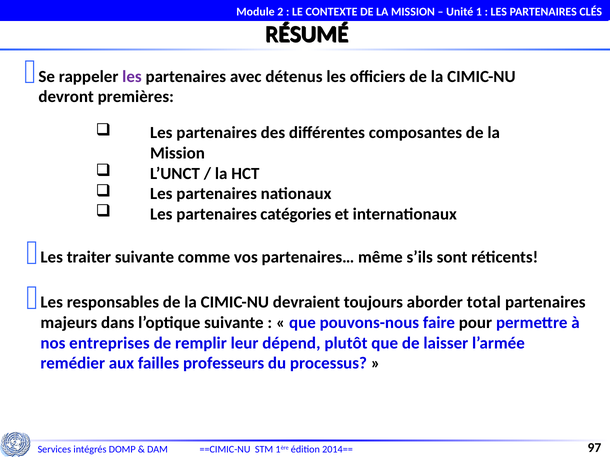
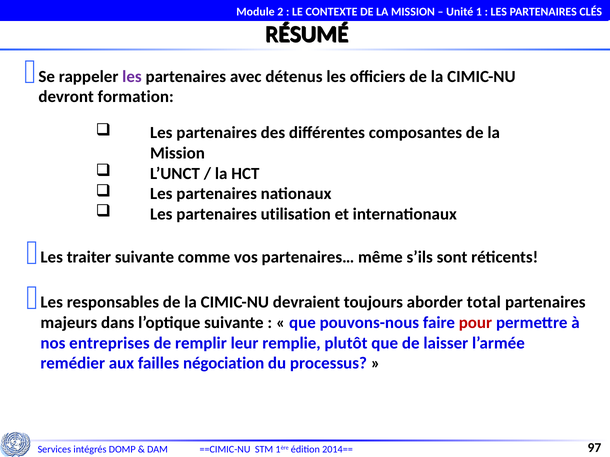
premières: premières -> formation
catégories: catégories -> utilisation
pour colour: black -> red
dépend: dépend -> remplie
professeurs: professeurs -> négociation
